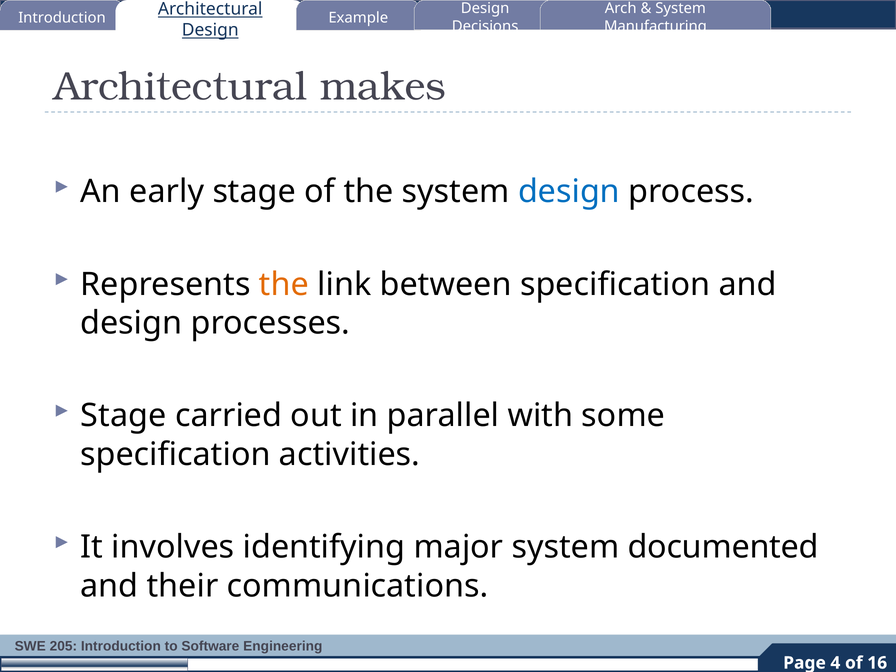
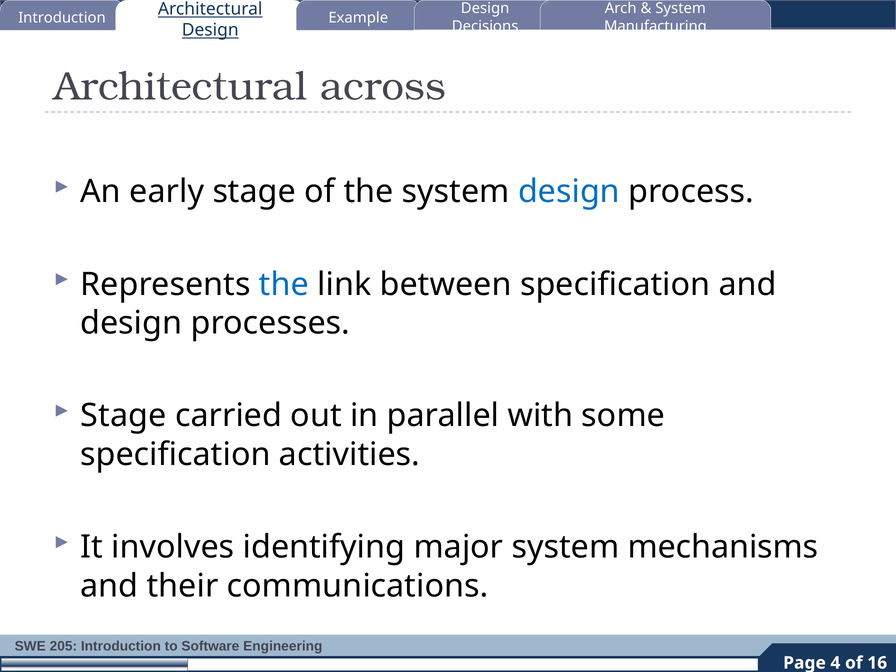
makes: makes -> across
the at (284, 284) colour: orange -> blue
documented: documented -> mechanisms
